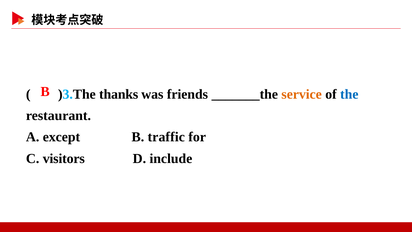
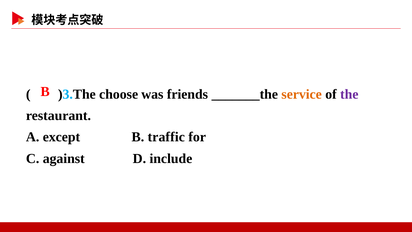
thanks: thanks -> choose
the colour: blue -> purple
visitors: visitors -> against
